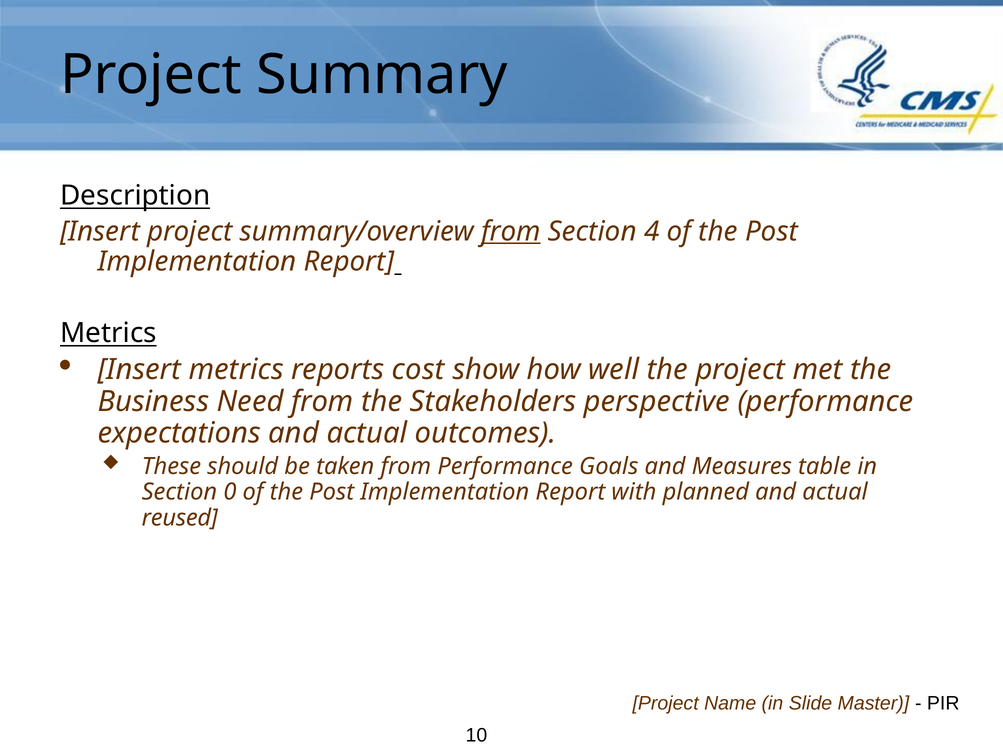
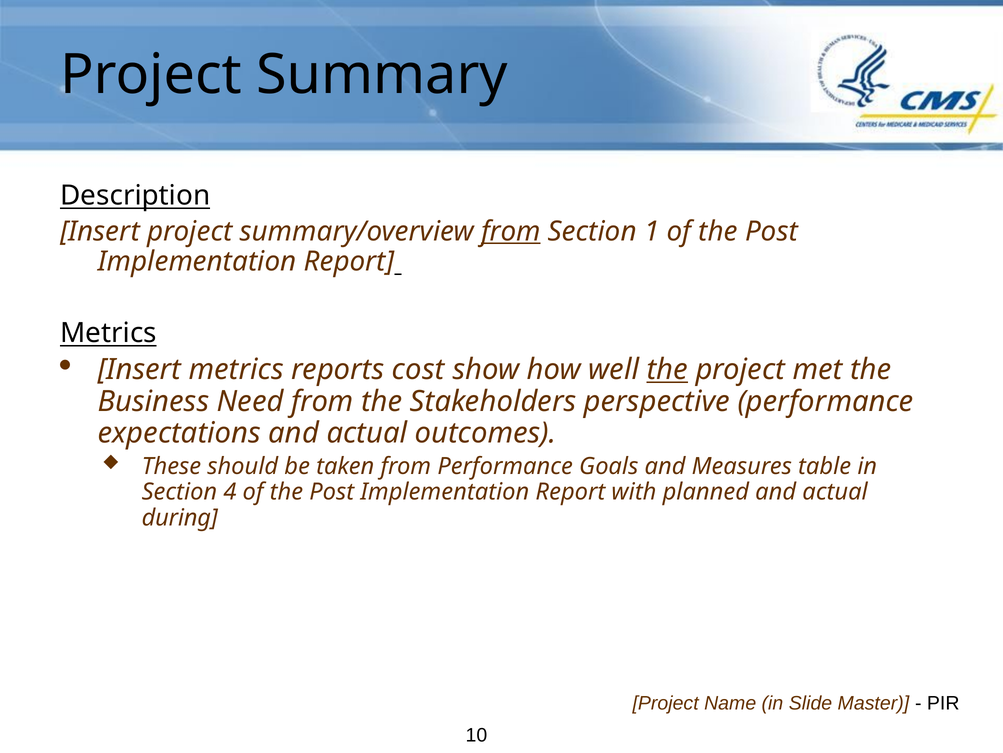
4: 4 -> 1
the at (667, 369) underline: none -> present
0: 0 -> 4
reused: reused -> during
